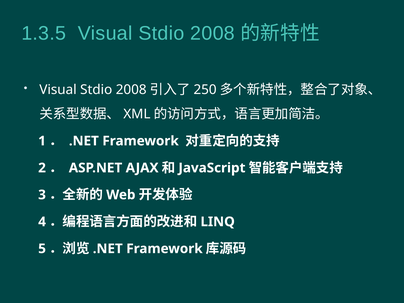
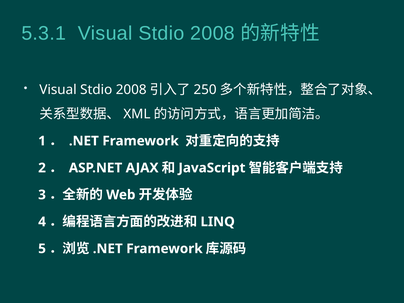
1.3.5: 1.3.5 -> 5.3.1
